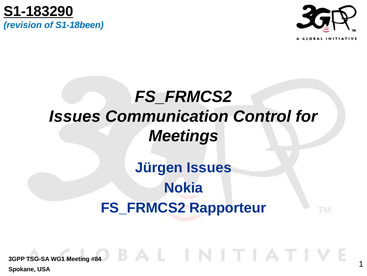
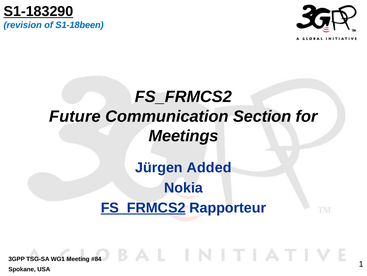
Issues at (75, 116): Issues -> Future
Control: Control -> Section
Jürgen Issues: Issues -> Added
FS_FRMCS2 at (143, 207) underline: none -> present
